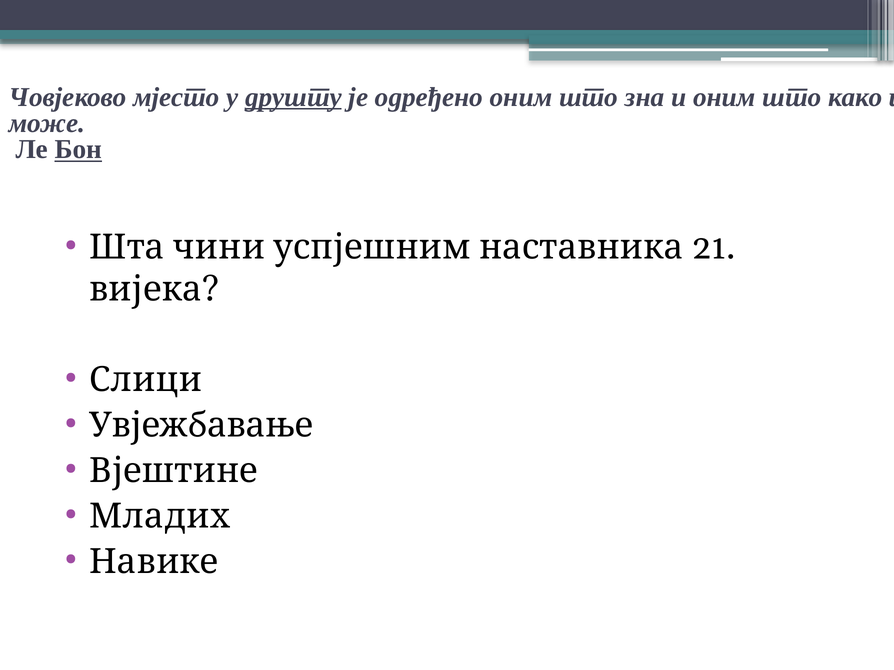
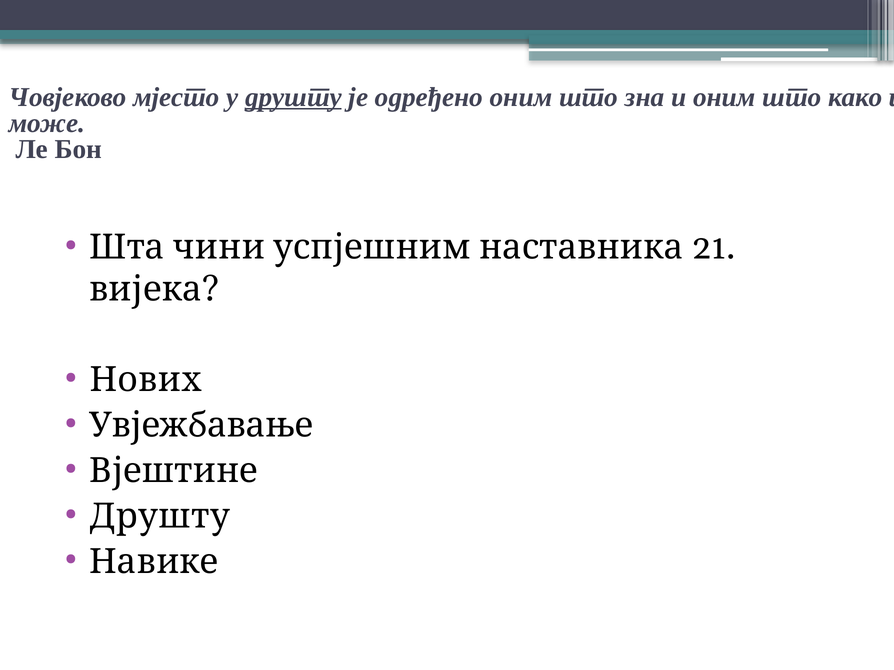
Бон underline: present -> none
Слици: Слици -> Нових
Младих at (160, 517): Младих -> Друшту
